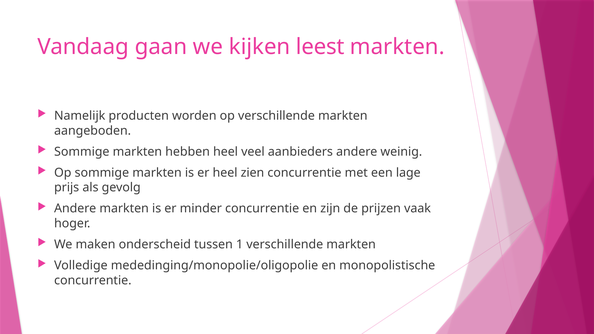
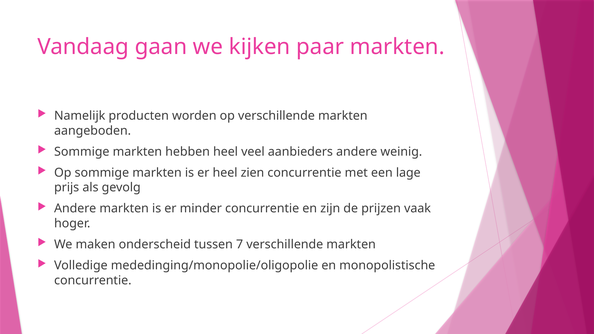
leest: leest -> paar
1: 1 -> 7
